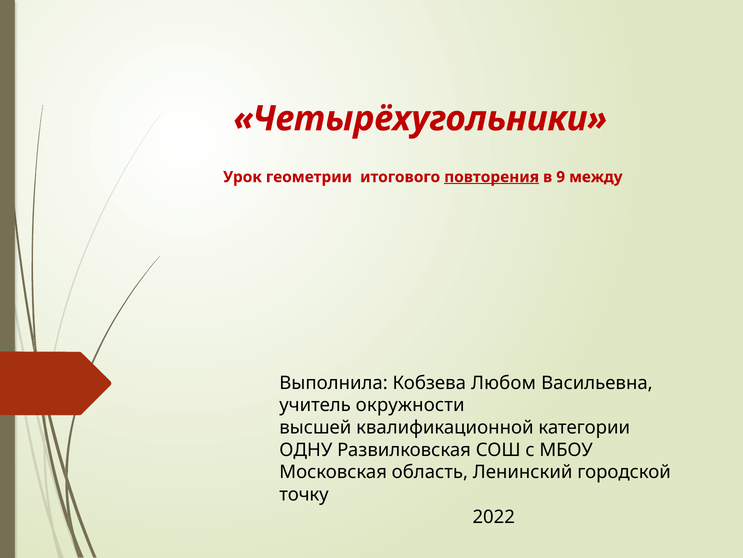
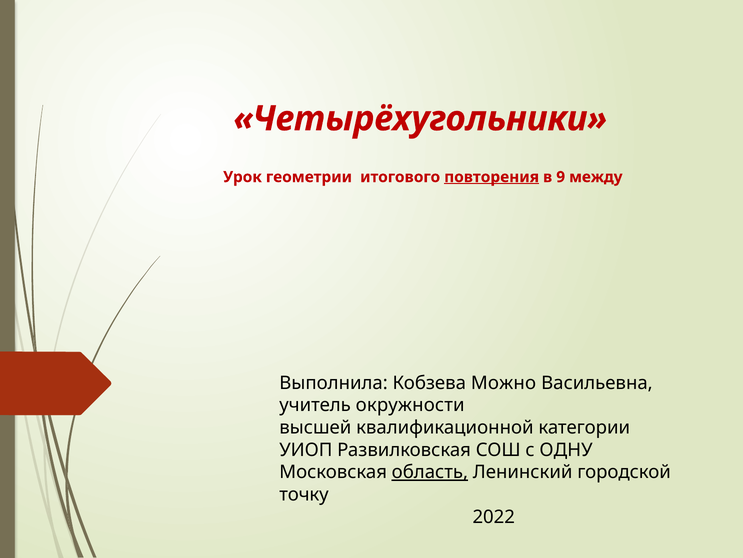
Любом: Любом -> Можно
ОДНУ: ОДНУ -> УИОП
МБОУ: МБОУ -> ОДНУ
область underline: none -> present
